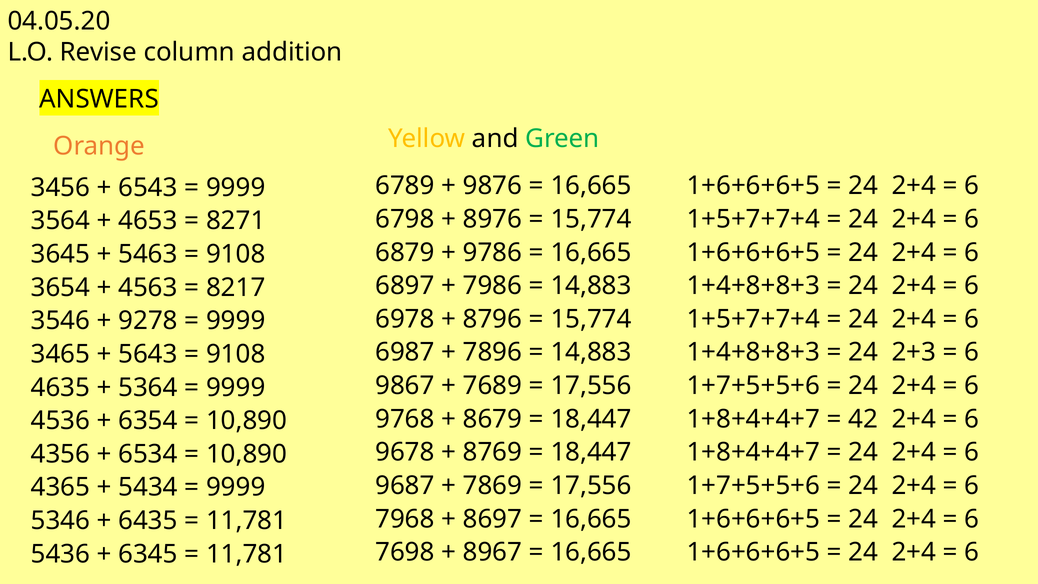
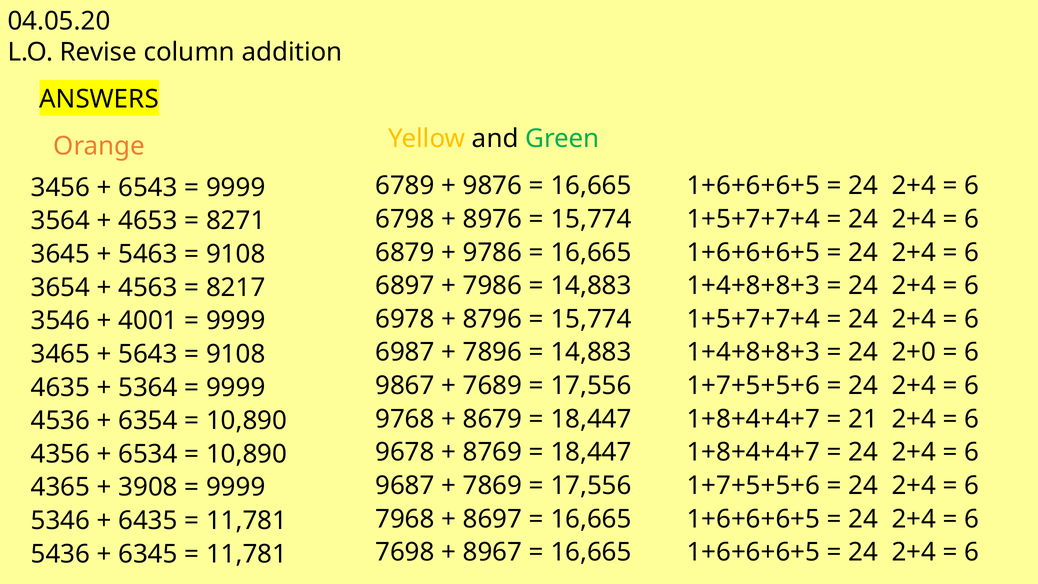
9278: 9278 -> 4001
2+3: 2+3 -> 2+0
42: 42 -> 21
5434: 5434 -> 3908
